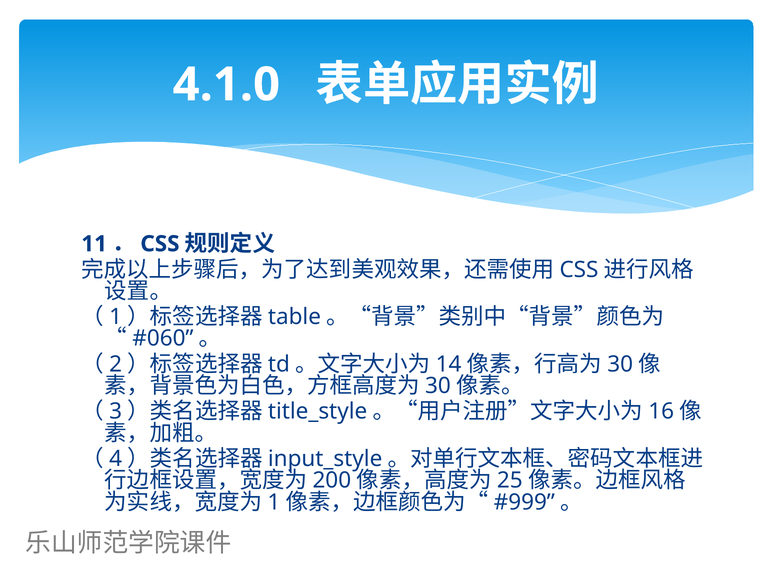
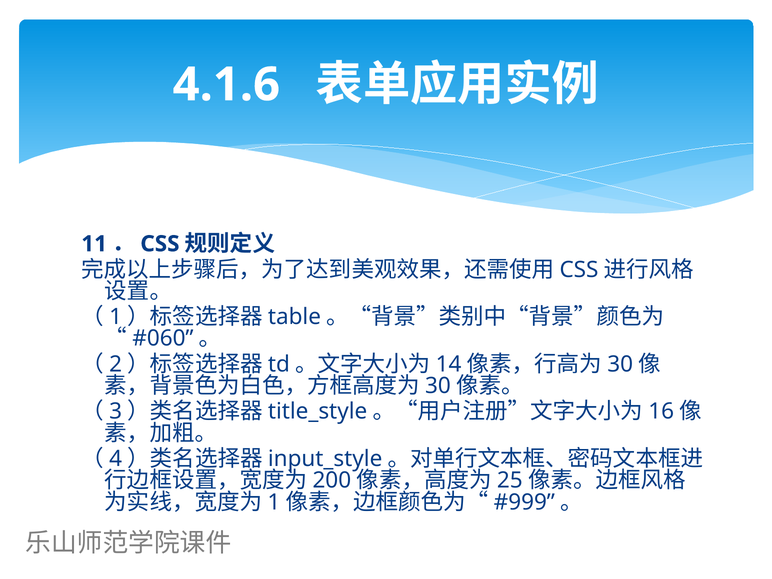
4.1.0: 4.1.0 -> 4.1.6
